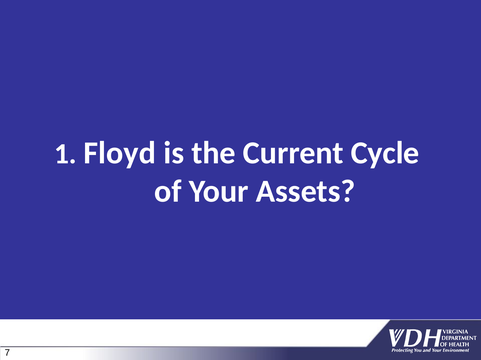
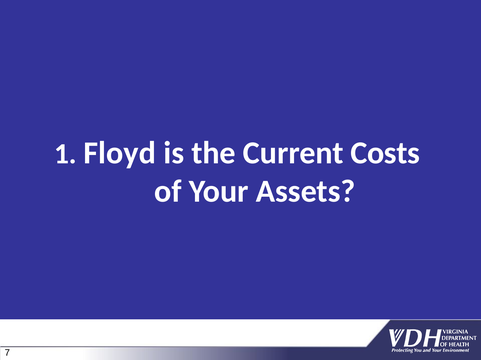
Cycle: Cycle -> Costs
